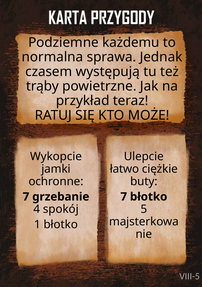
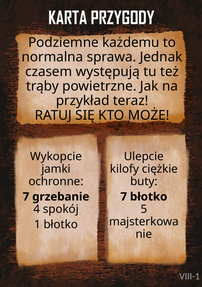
łatwo: łatwo -> kilofy
VIII-5: VIII-5 -> VIII-1
